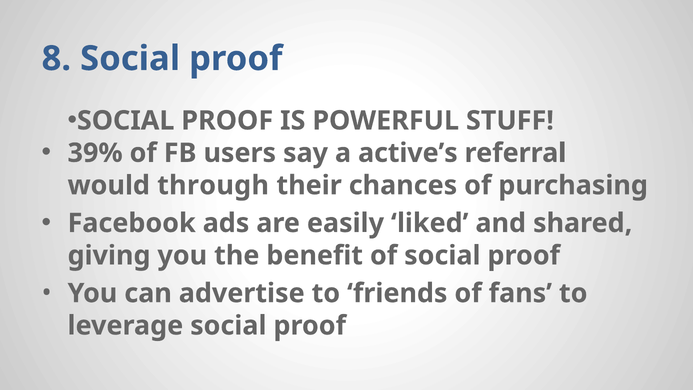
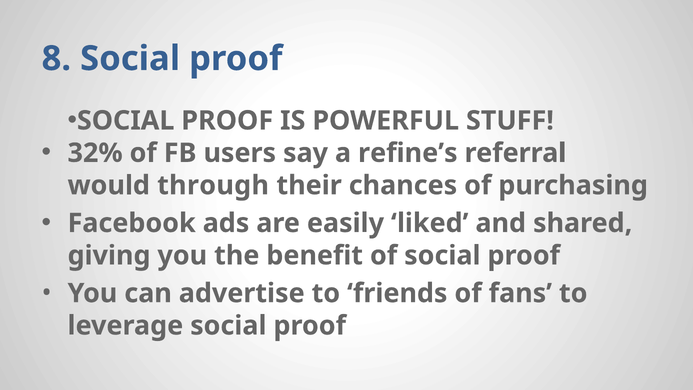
39%: 39% -> 32%
active’s: active’s -> refine’s
